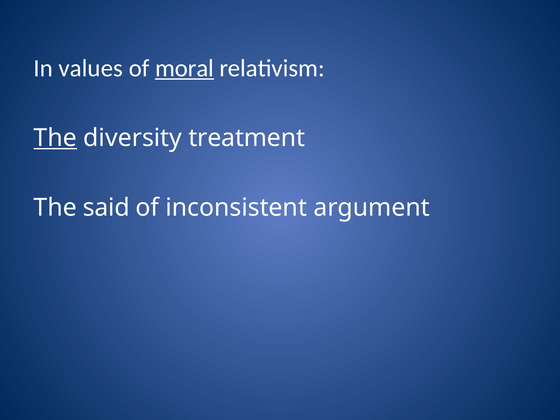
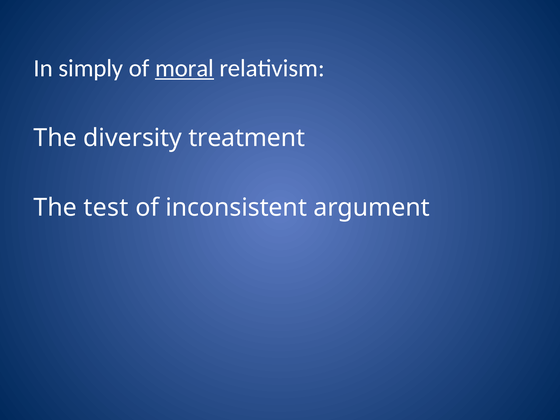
values: values -> simply
The at (55, 138) underline: present -> none
said: said -> test
